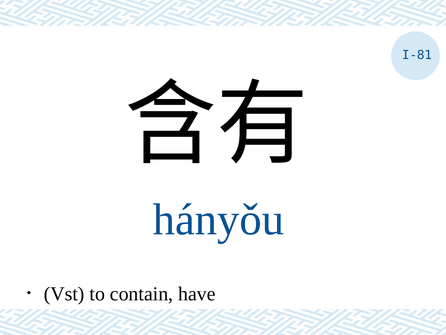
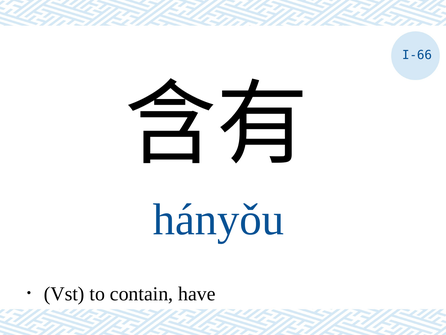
I-81: I-81 -> I-66
